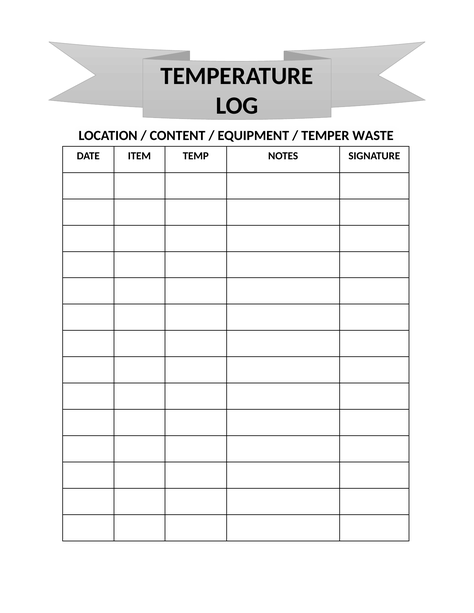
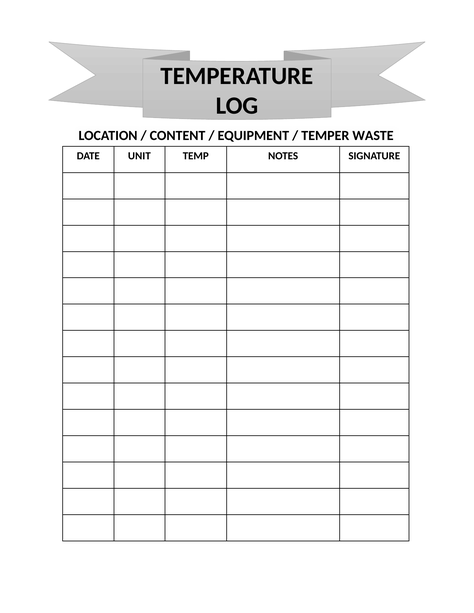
ITEM: ITEM -> UNIT
